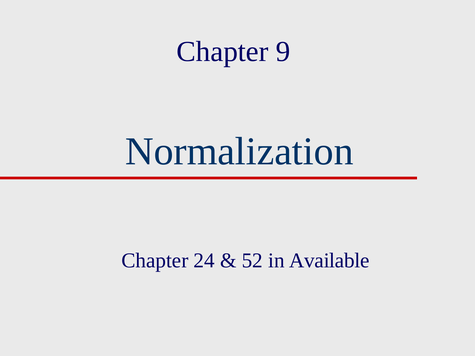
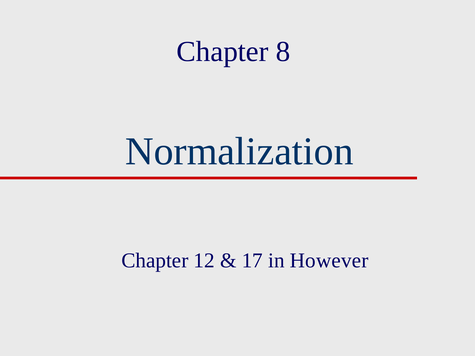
9: 9 -> 8
24: 24 -> 12
52: 52 -> 17
Available: Available -> However
